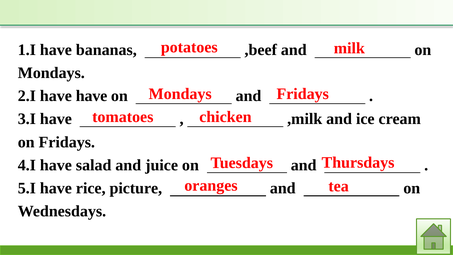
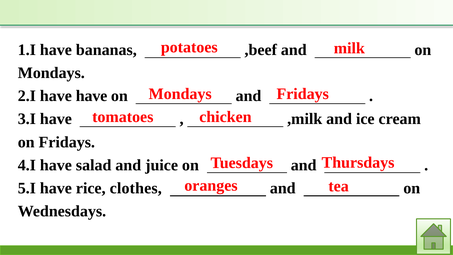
picture: picture -> clothes
